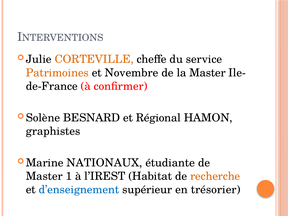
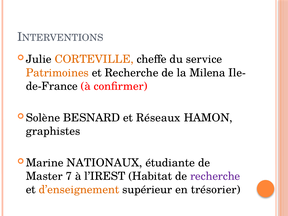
et Novembre: Novembre -> Recherche
la Master: Master -> Milena
Régional: Régional -> Réseaux
1: 1 -> 7
recherche at (215, 176) colour: orange -> purple
d’enseignement colour: blue -> orange
